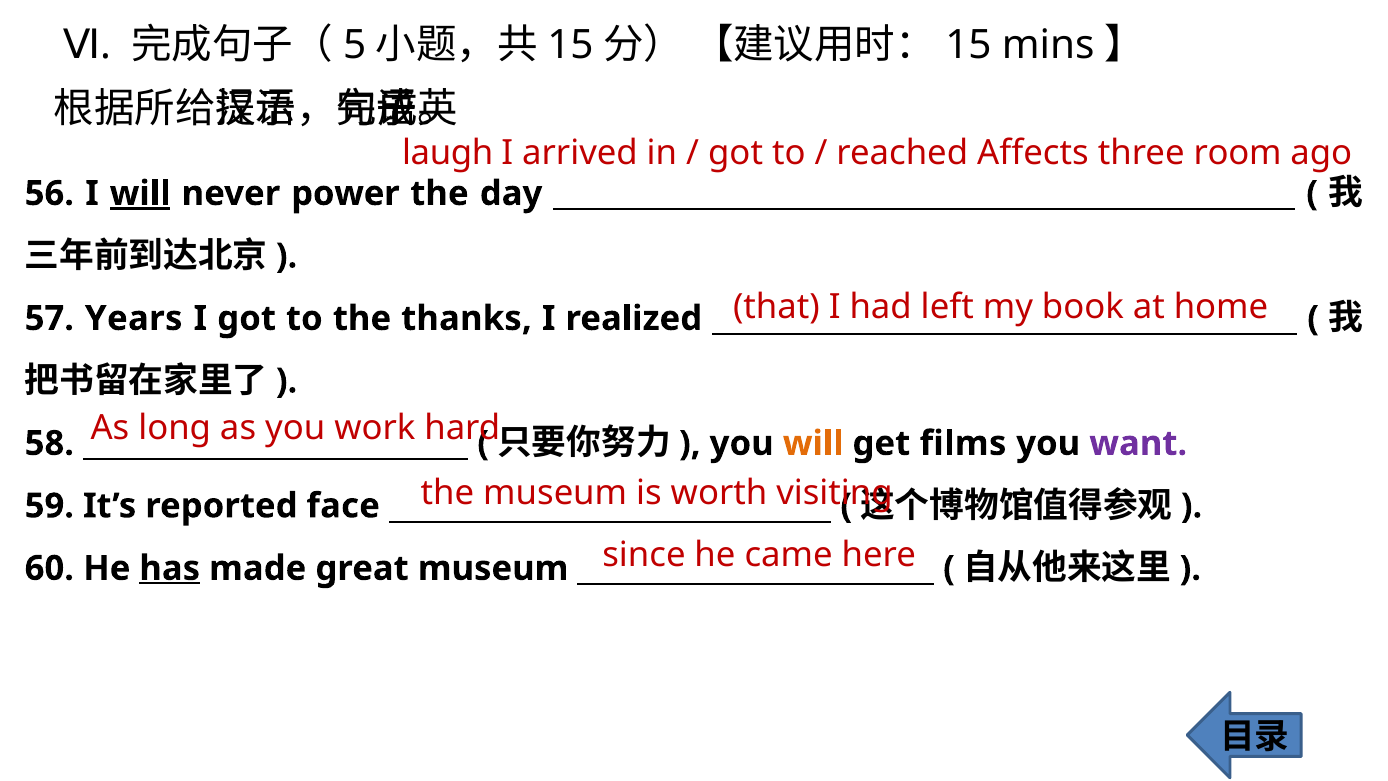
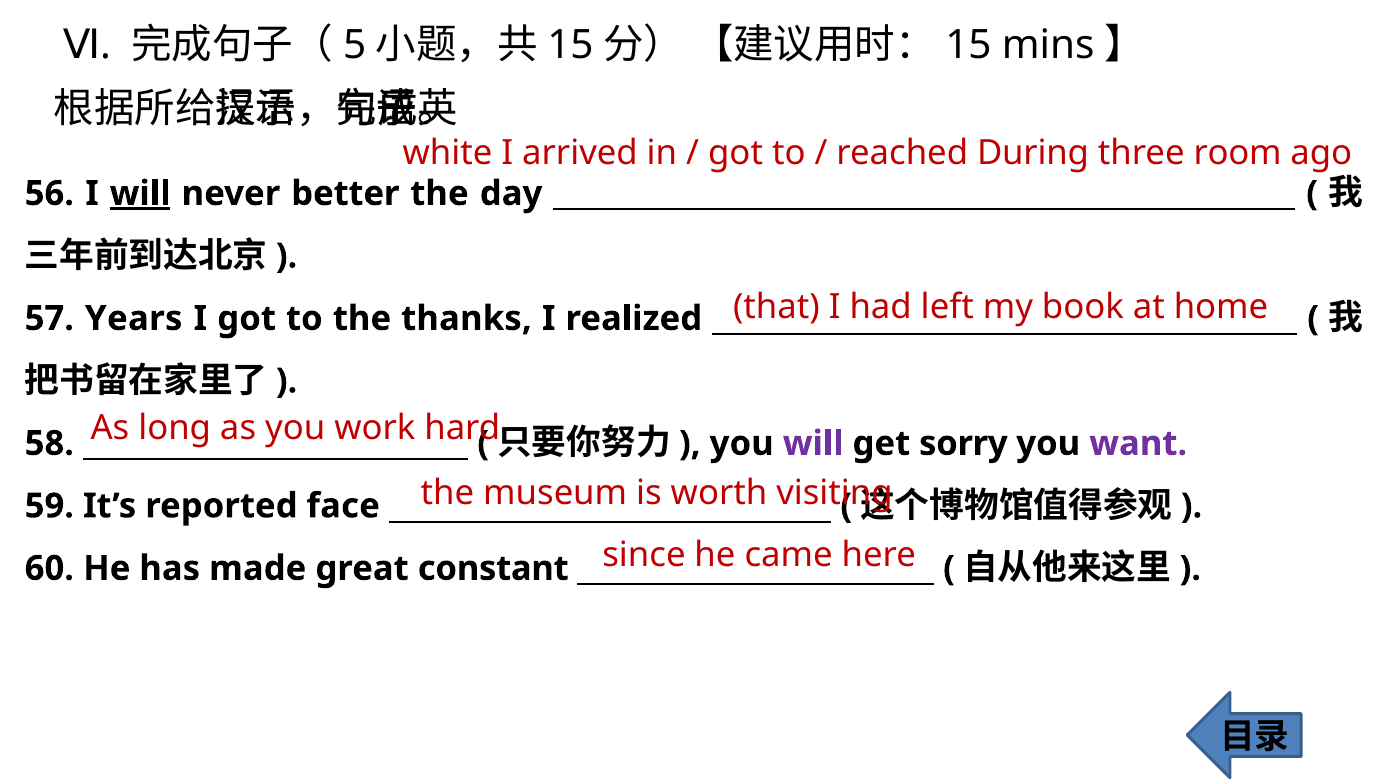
laugh: laugh -> white
Affects: Affects -> During
power: power -> better
will at (813, 443) colour: orange -> purple
films: films -> sorry
has underline: present -> none
great museum: museum -> constant
